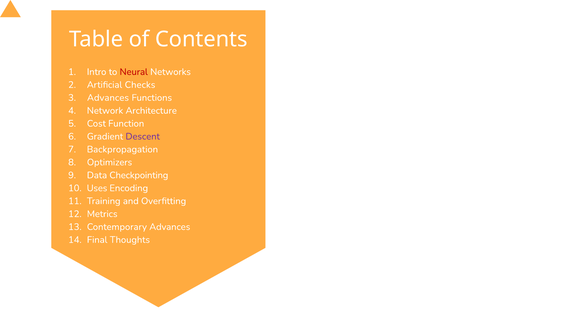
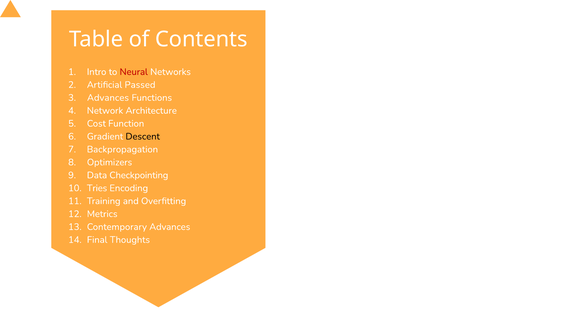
Checks: Checks -> Passed
Descent colour: purple -> black
Uses: Uses -> Tries
